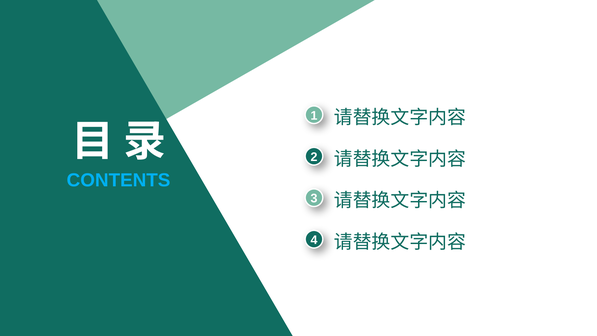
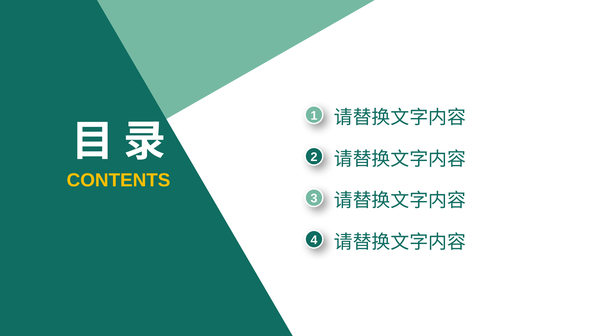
CONTENTS colour: light blue -> yellow
